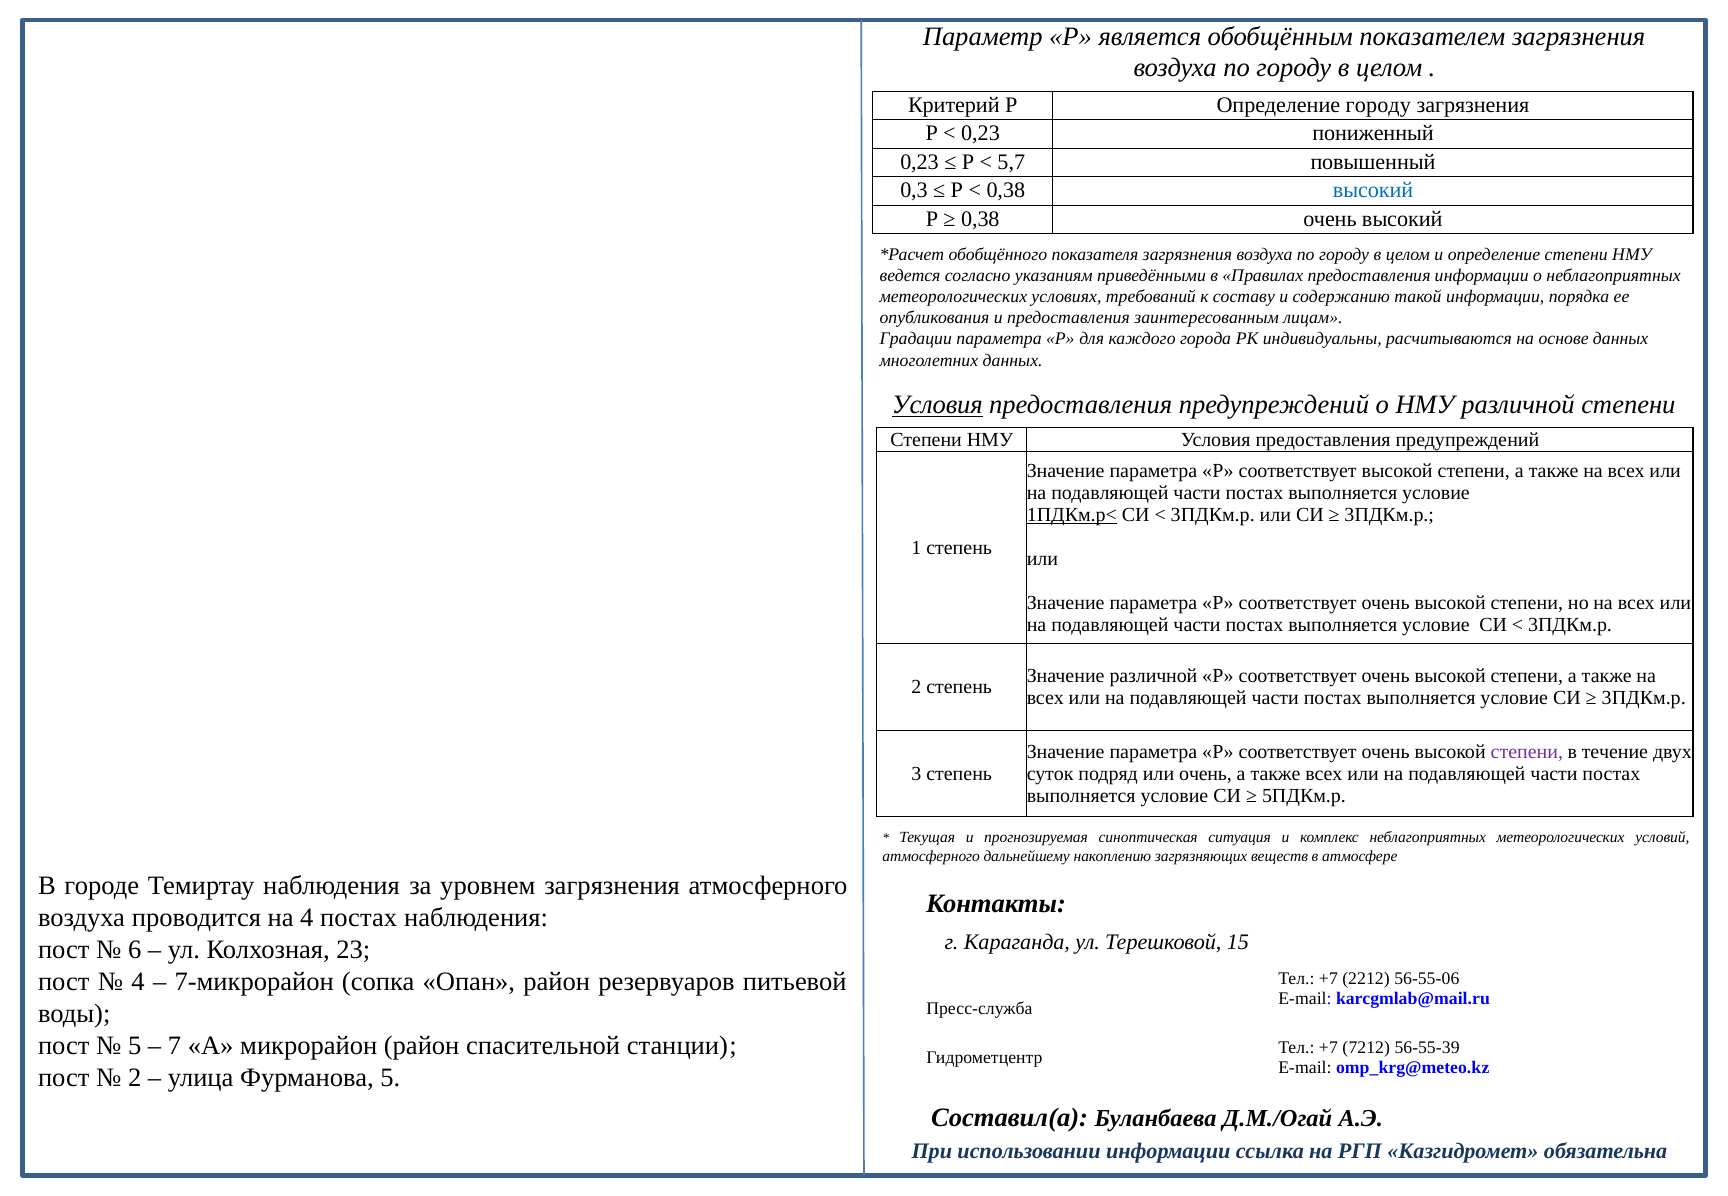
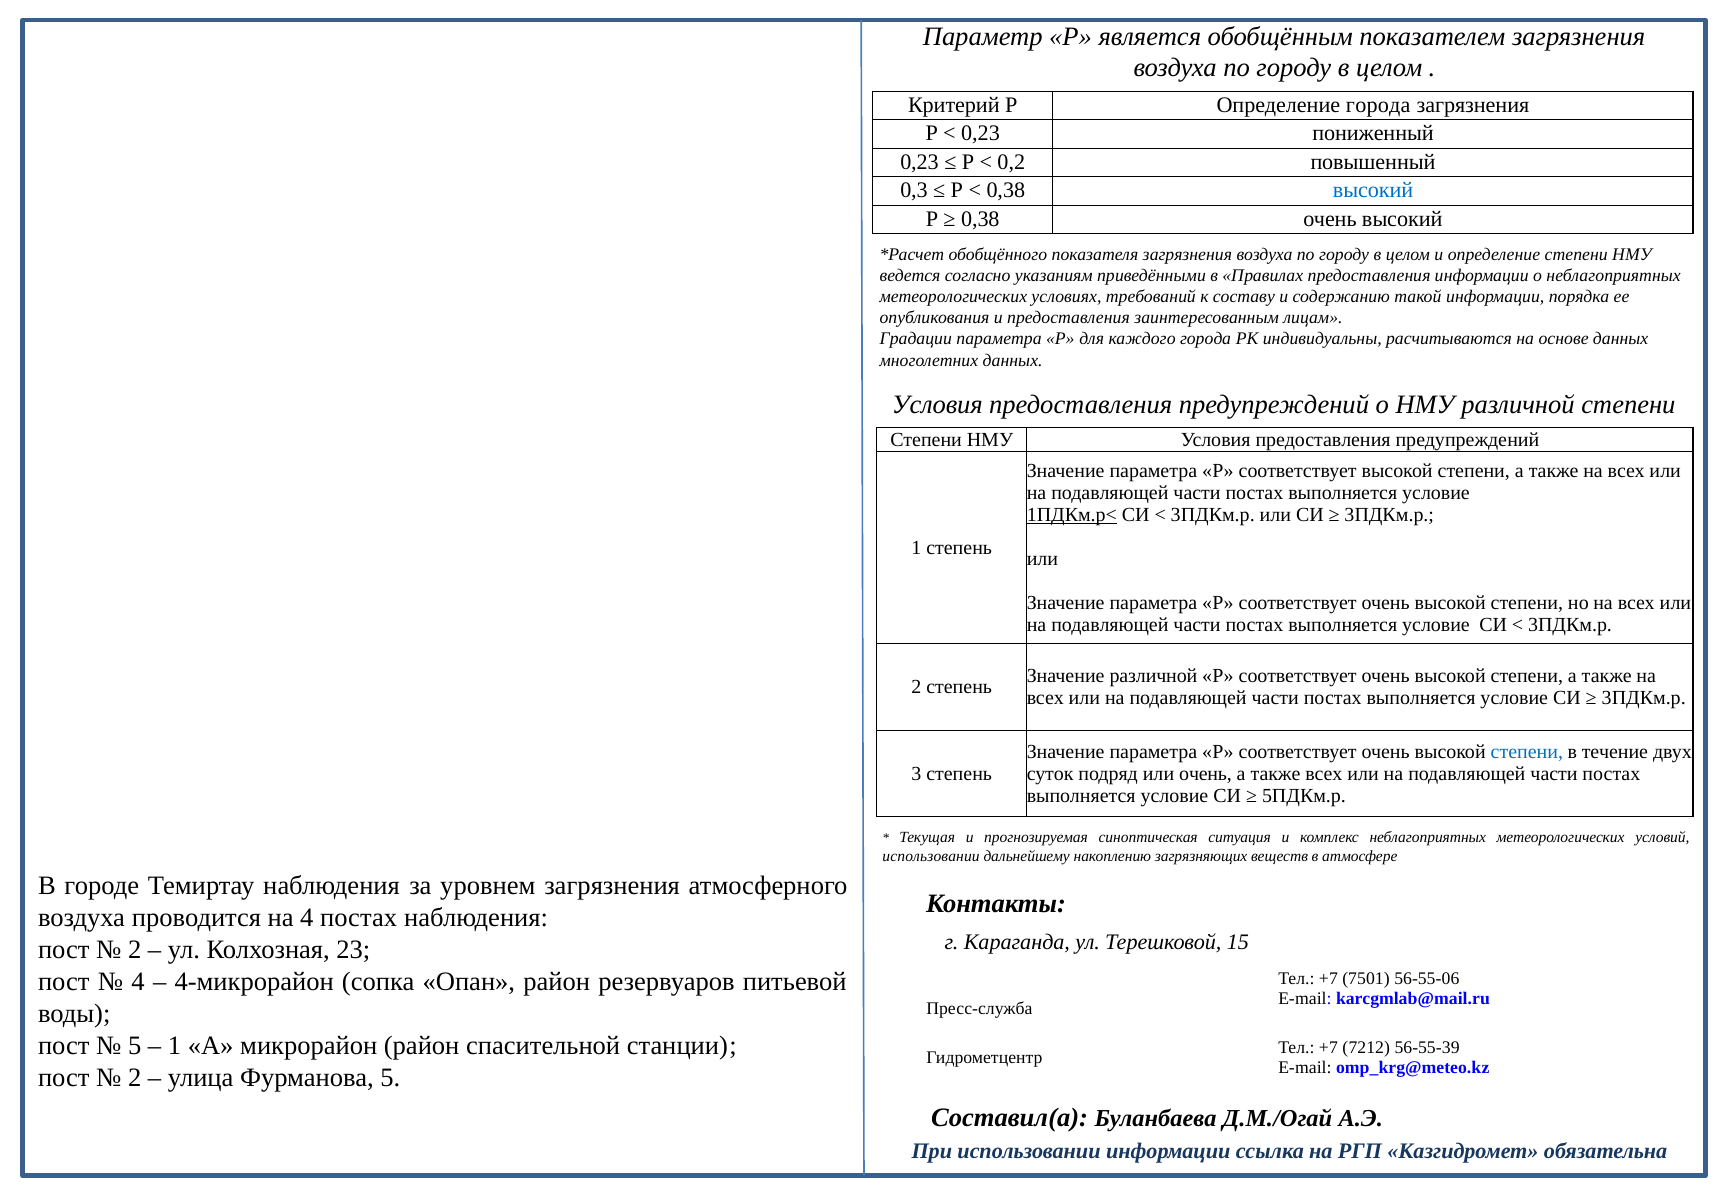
Определение городу: городу -> города
5,7: 5,7 -> 0,2
Условия at (937, 405) underline: present -> none
степени at (1527, 752) colour: purple -> blue
атмосферного at (931, 857): атмосферного -> использовании
6 at (135, 950): 6 -> 2
7-микрорайон: 7-микрорайон -> 4-микрорайон
2212: 2212 -> 7501
7 at (174, 1046): 7 -> 1
